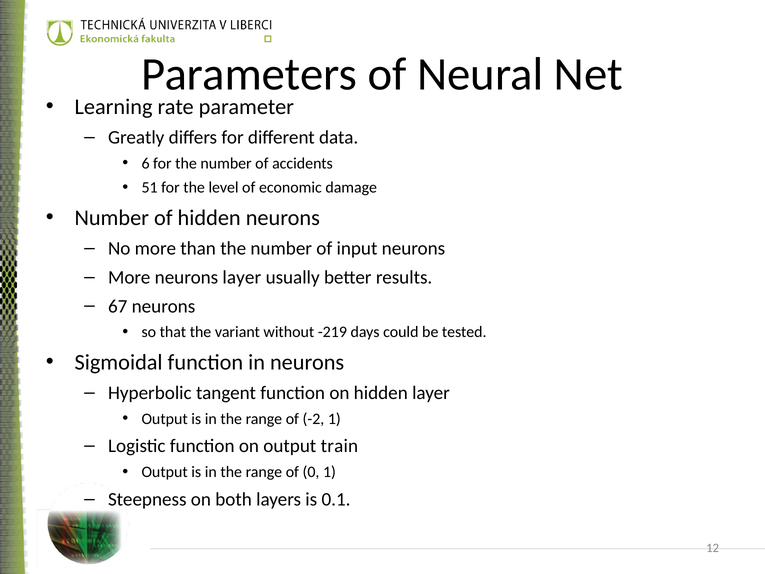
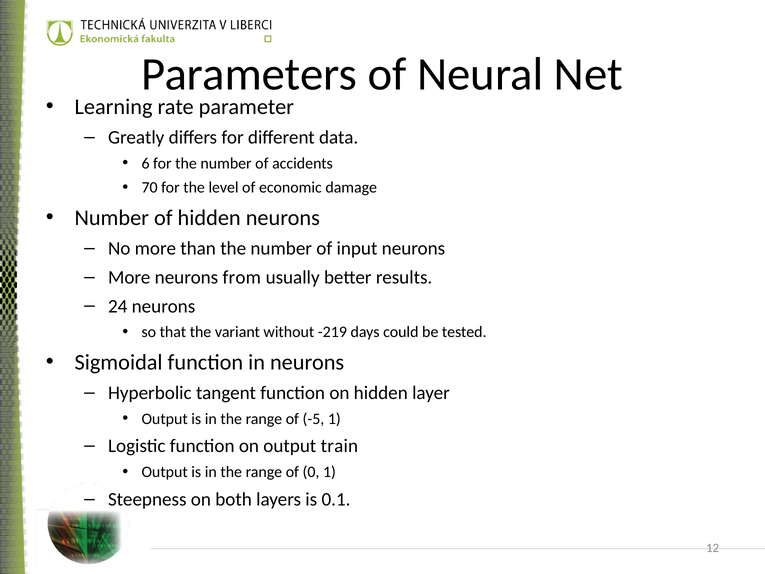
51: 51 -> 70
neurons layer: layer -> from
67: 67 -> 24
-2: -2 -> -5
